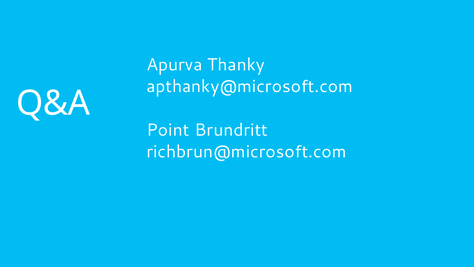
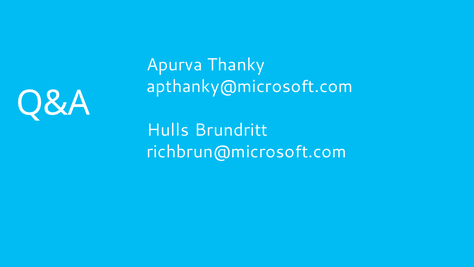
Point: Point -> Hulls
